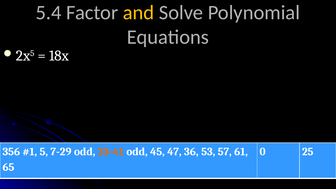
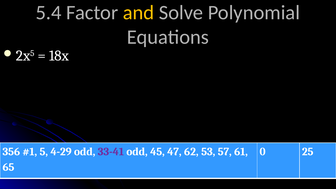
7-29: 7-29 -> 4-29
33-41 colour: orange -> purple
36: 36 -> 62
